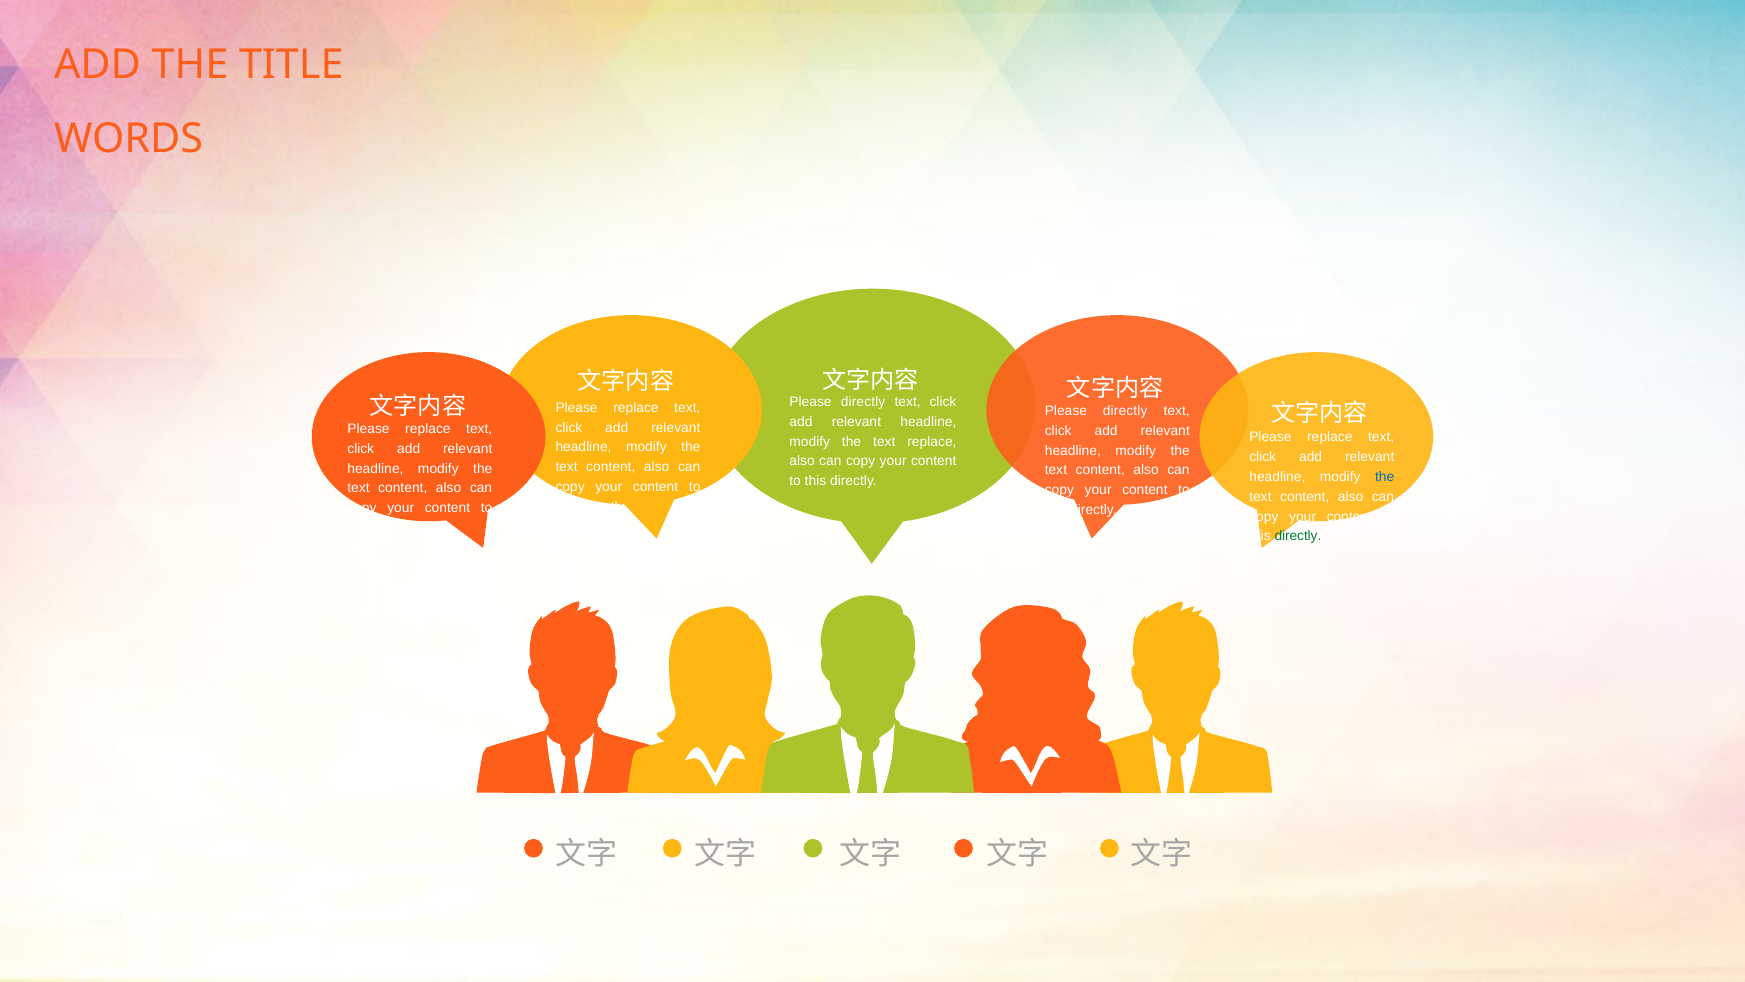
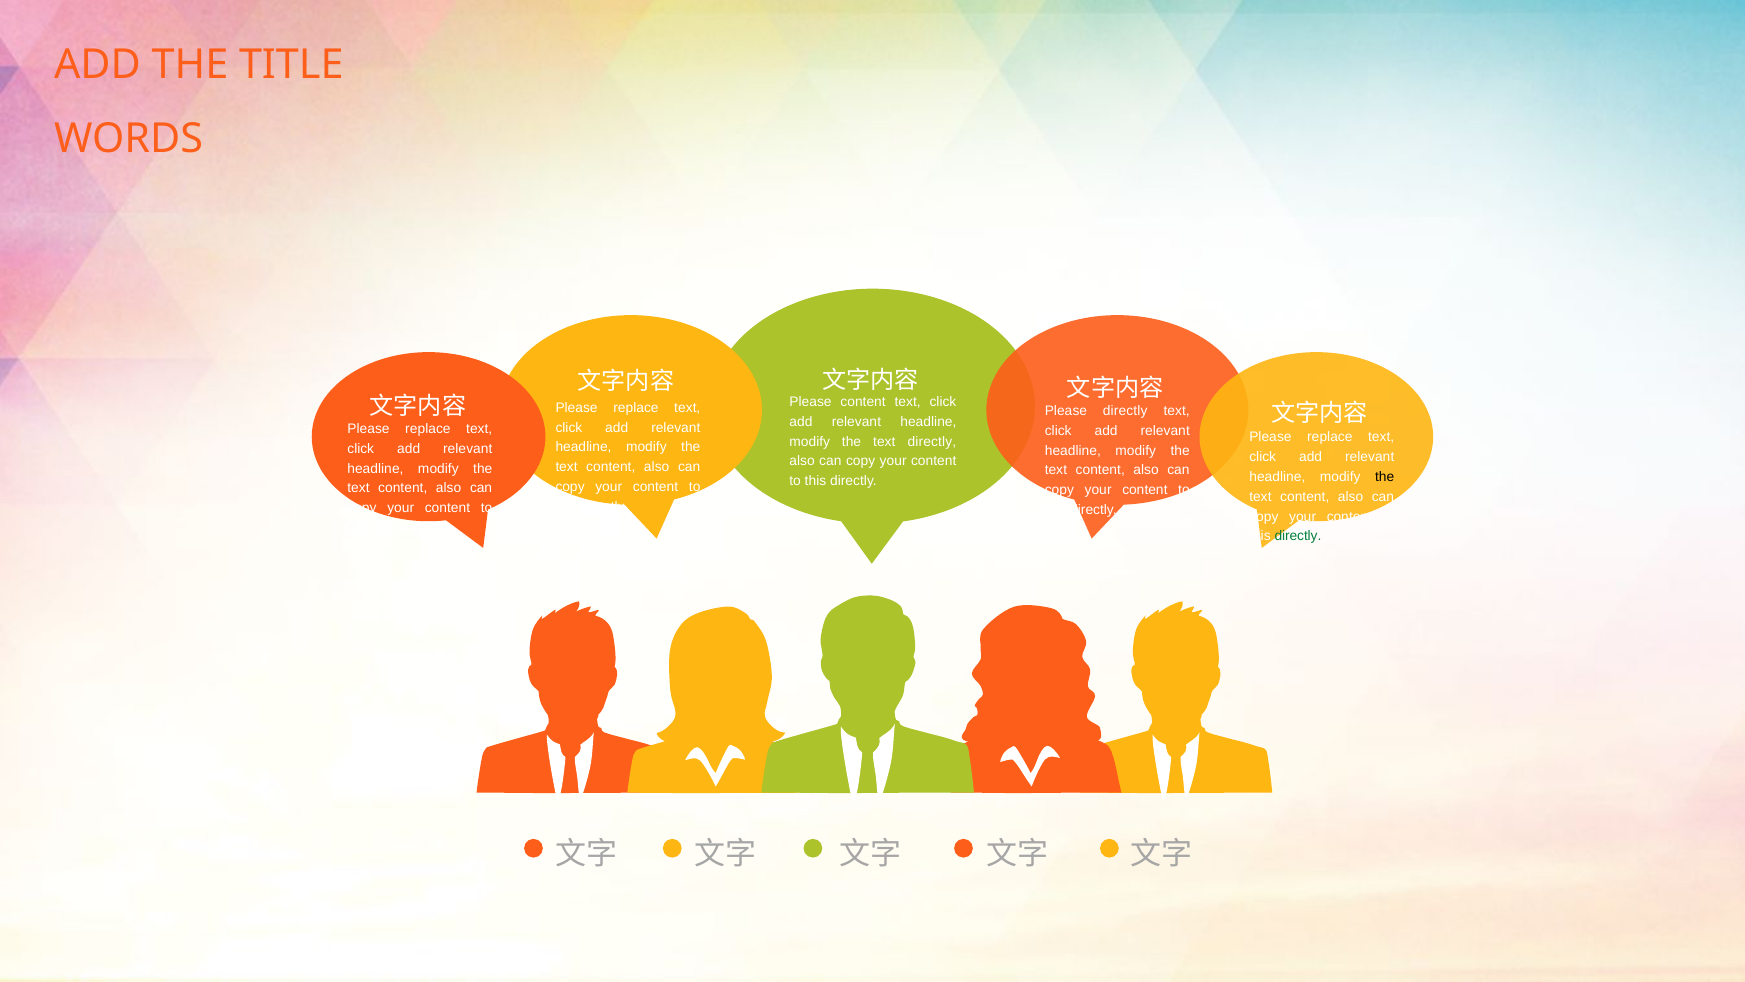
directly at (863, 402): directly -> content
text replace: replace -> directly
the at (1385, 477) colour: blue -> black
